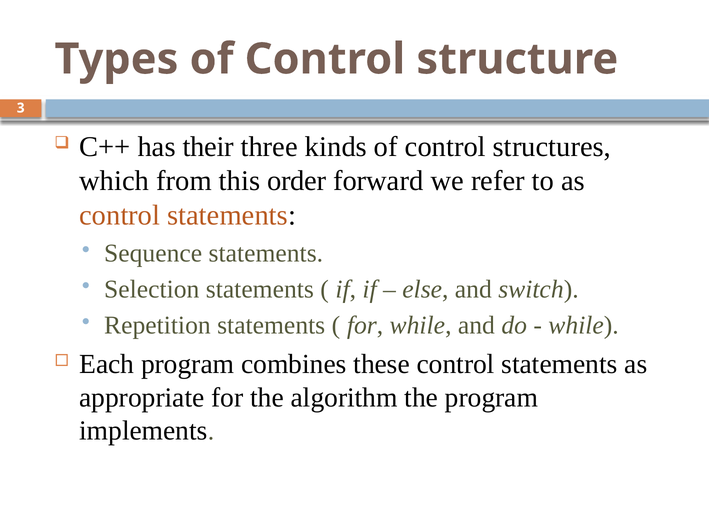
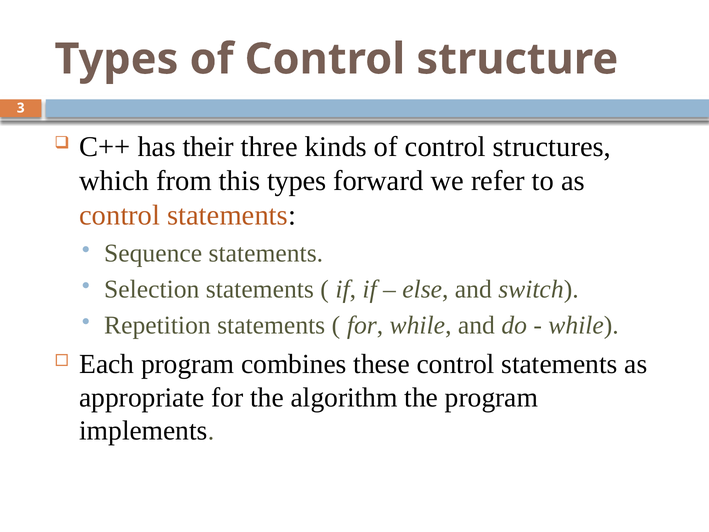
this order: order -> types
